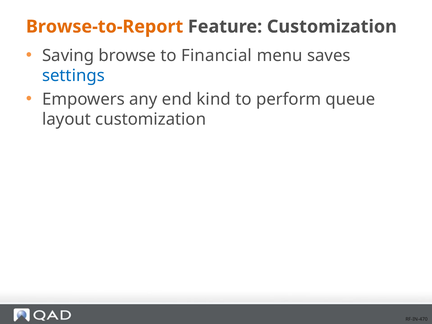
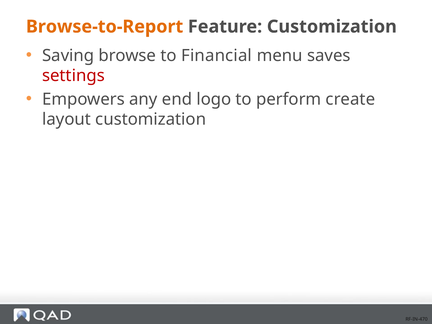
settings colour: blue -> red
kind: kind -> logo
queue: queue -> create
